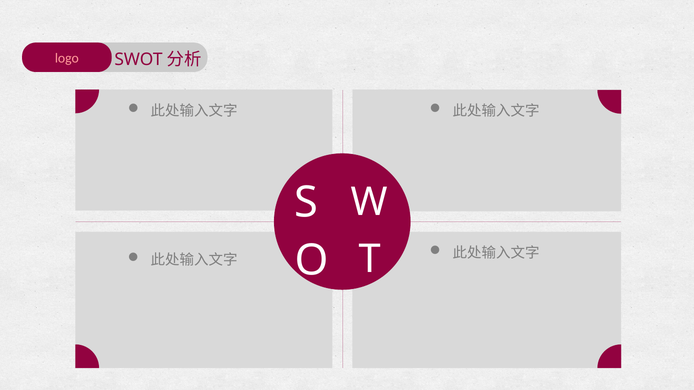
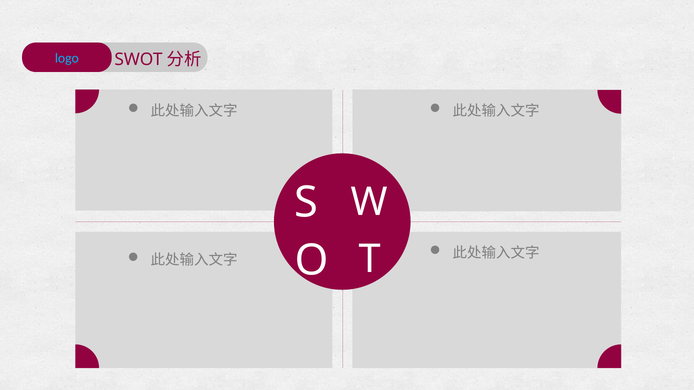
logo colour: pink -> light blue
